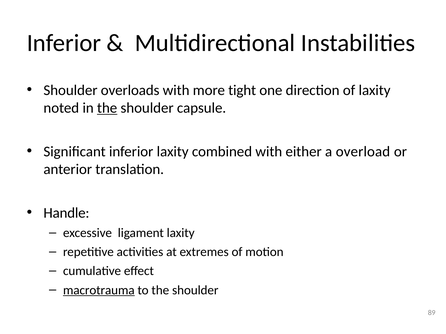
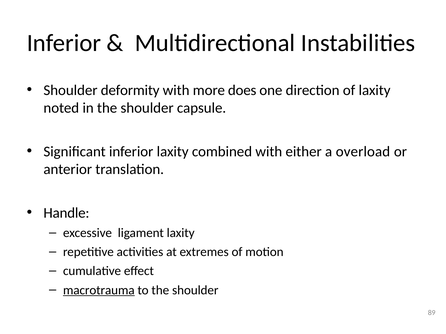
overloads: overloads -> deformity
tight: tight -> does
the at (107, 108) underline: present -> none
